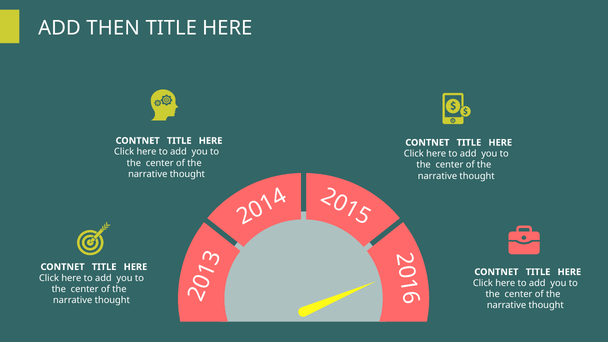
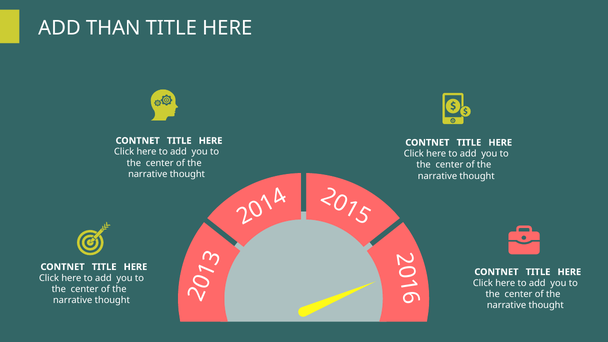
THEN: THEN -> THAN
